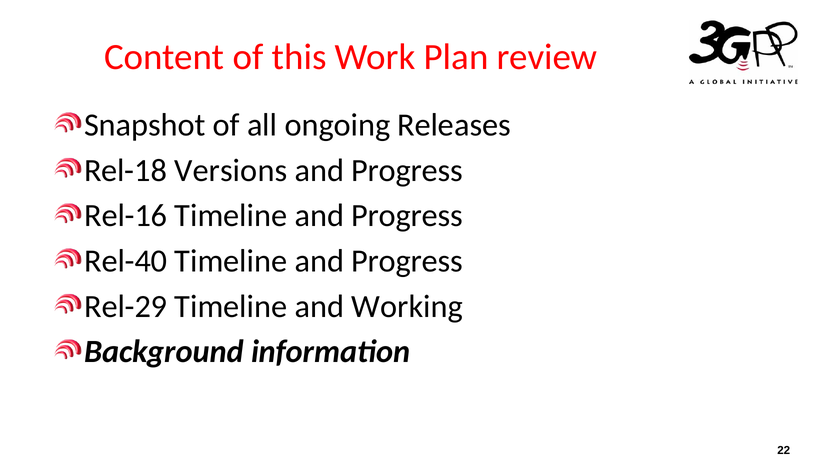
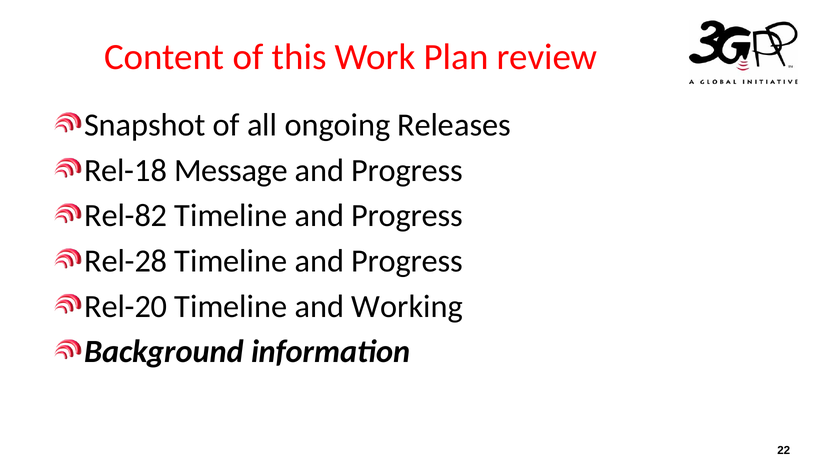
Versions: Versions -> Message
Rel-16: Rel-16 -> Rel-82
Rel-40: Rel-40 -> Rel-28
Rel-29: Rel-29 -> Rel-20
